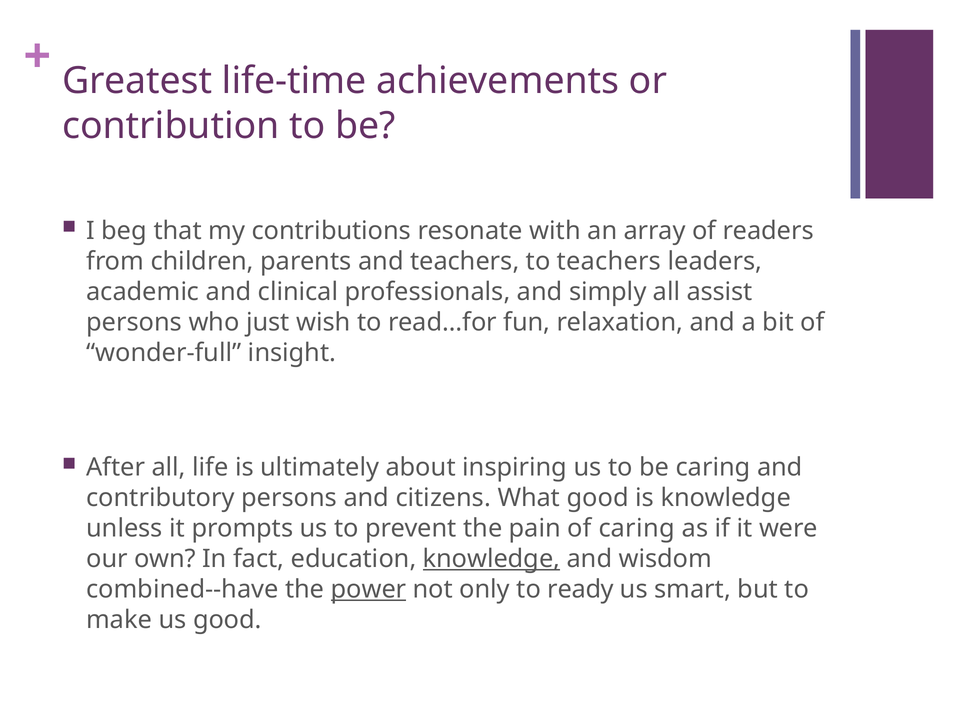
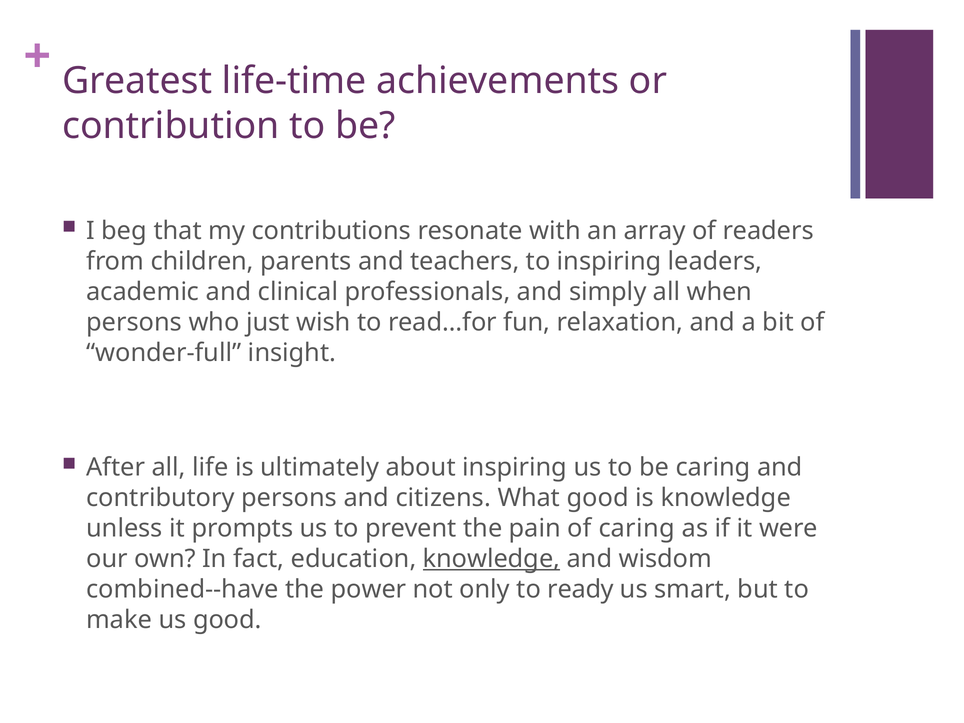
to teachers: teachers -> inspiring
assist: assist -> when
power underline: present -> none
